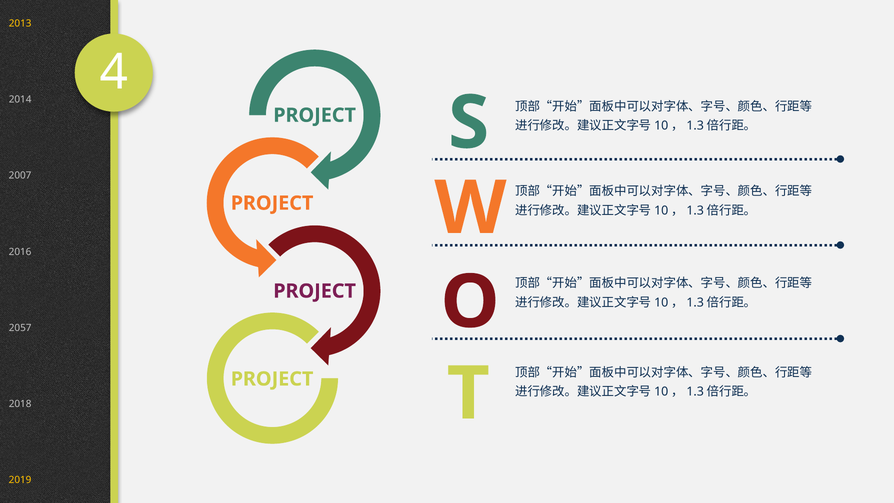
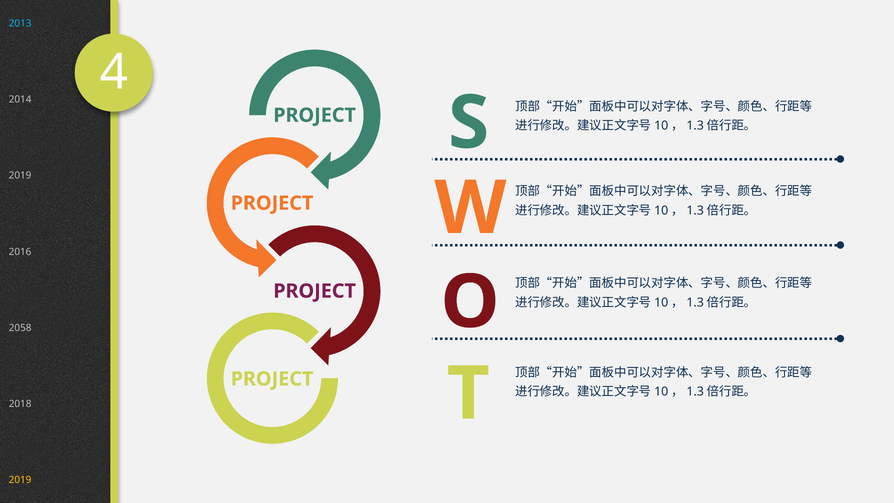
2013 colour: yellow -> light blue
2007 at (20, 176): 2007 -> 2019
2057: 2057 -> 2058
